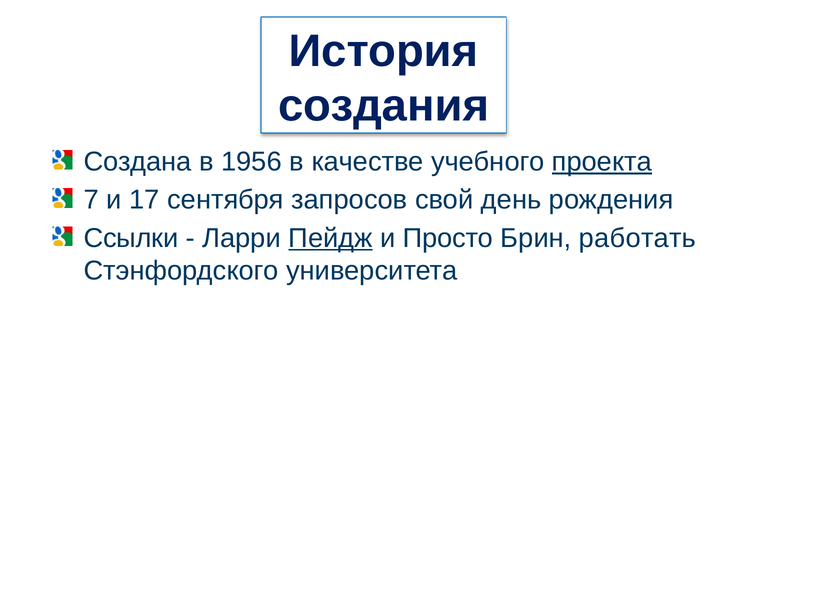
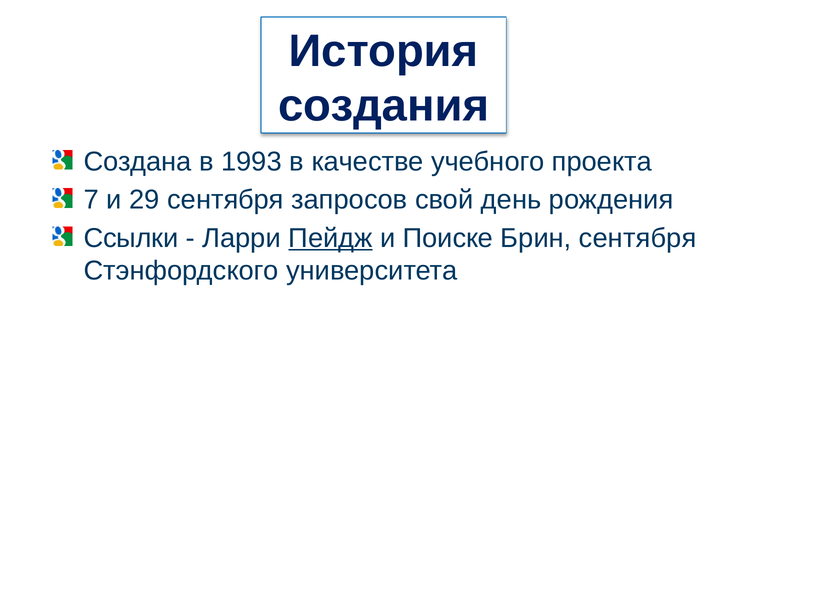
1956: 1956 -> 1993
проекта underline: present -> none
17: 17 -> 29
Просто: Просто -> Поиске
Брин работать: работать -> сентября
